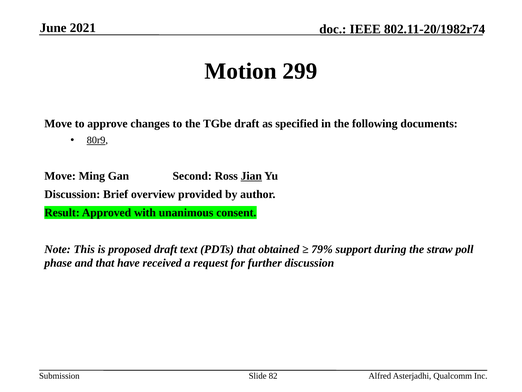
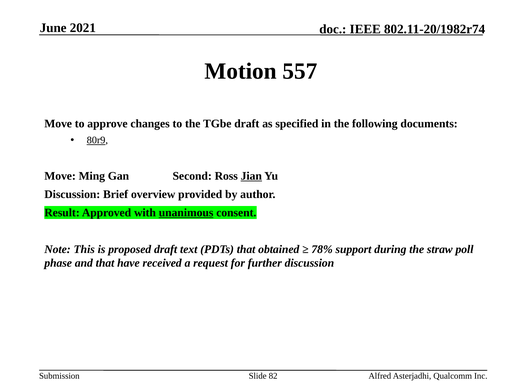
299: 299 -> 557
unanimous underline: none -> present
79%: 79% -> 78%
